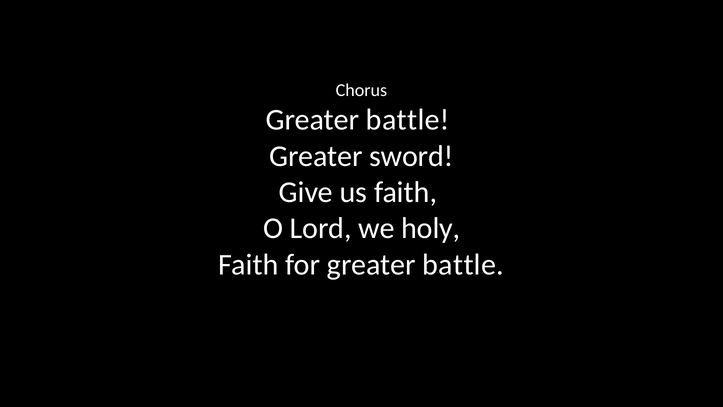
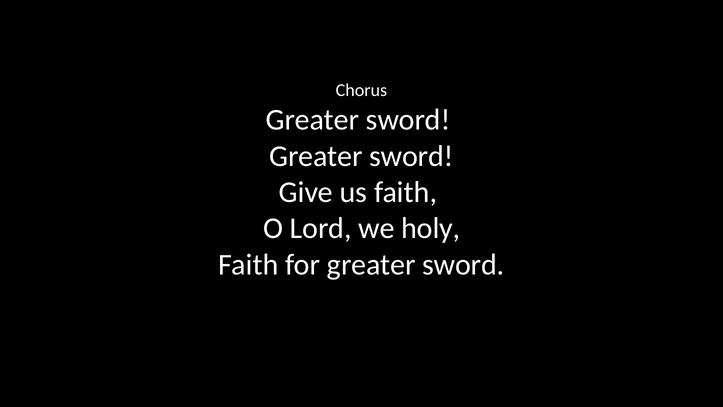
battle at (408, 120): battle -> sword
for greater battle: battle -> sword
